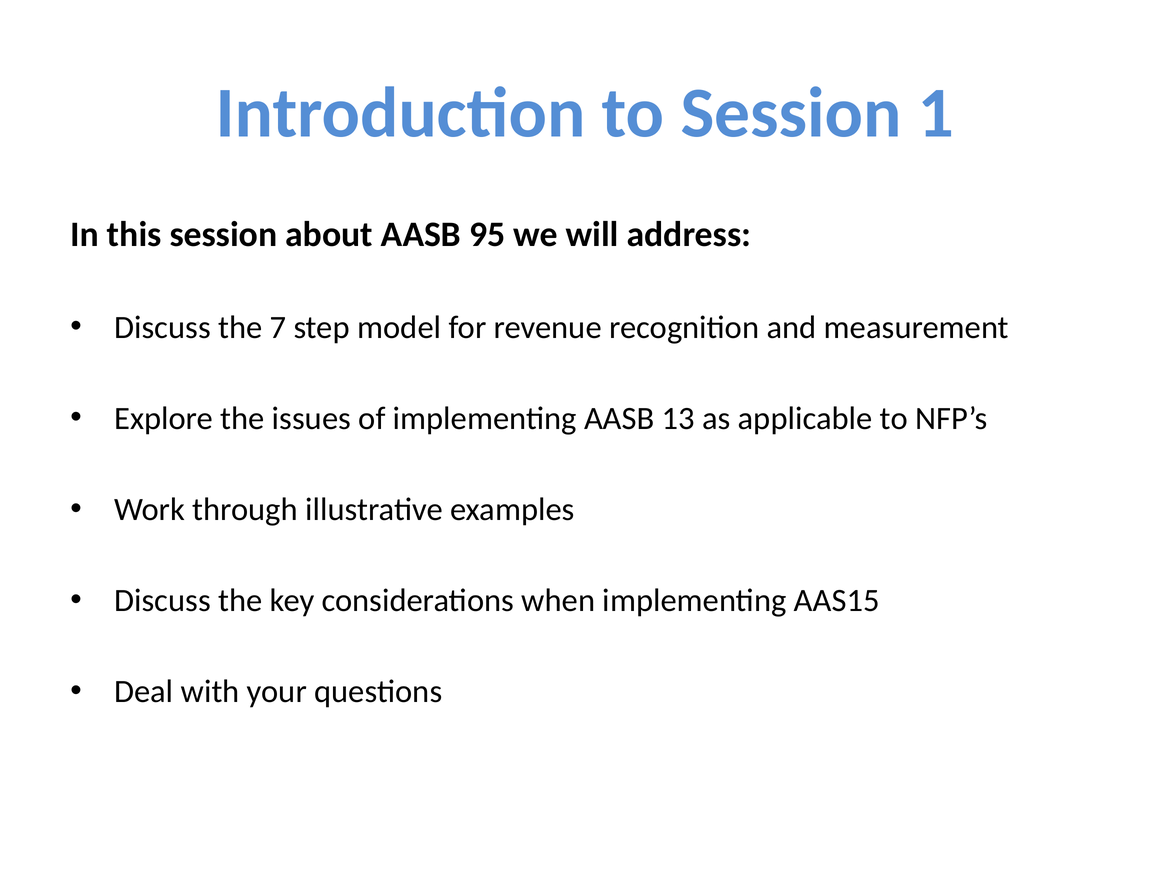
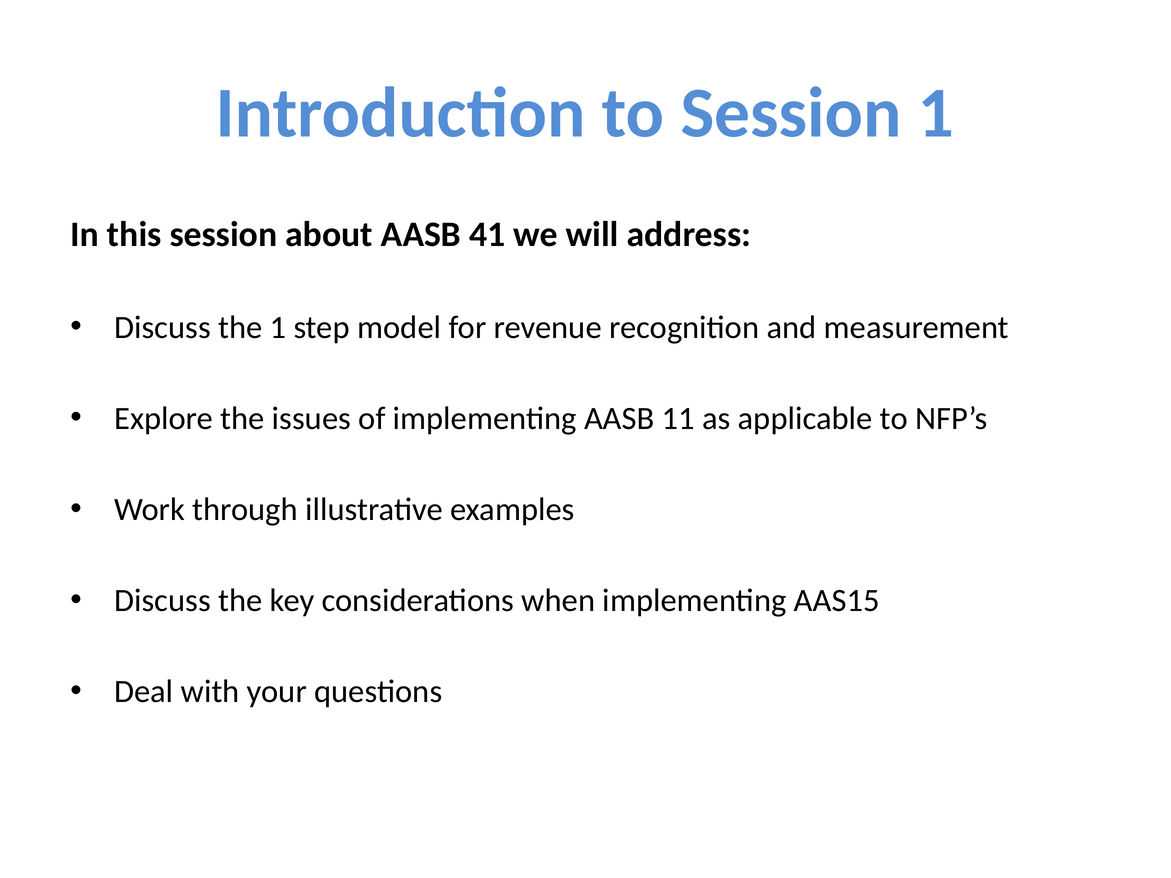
95: 95 -> 41
the 7: 7 -> 1
13: 13 -> 11
